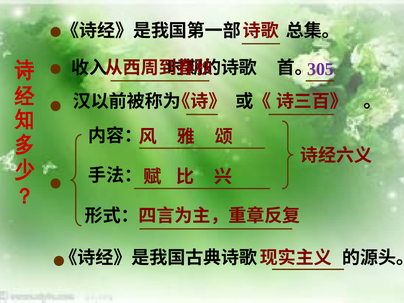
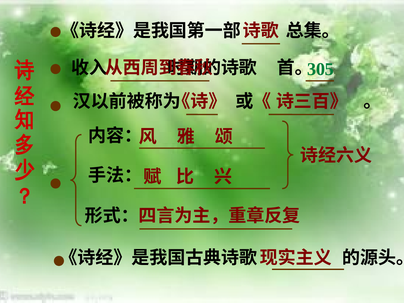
305 colour: purple -> green
